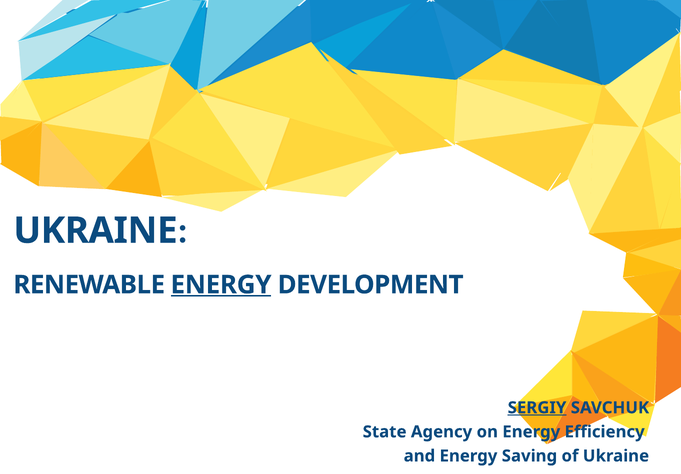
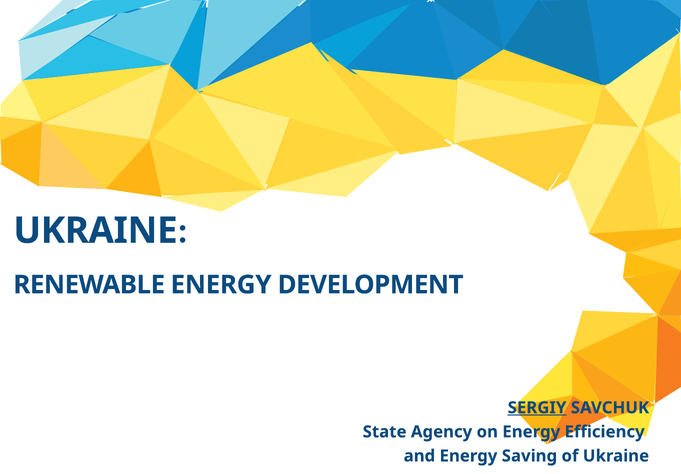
ENERGY at (221, 285) underline: present -> none
